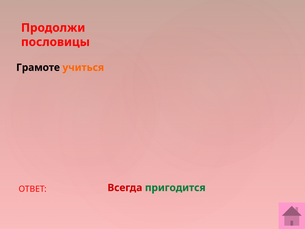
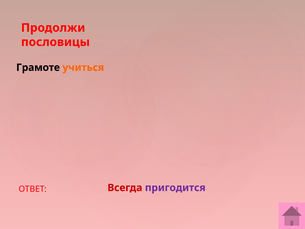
пригодится colour: green -> purple
